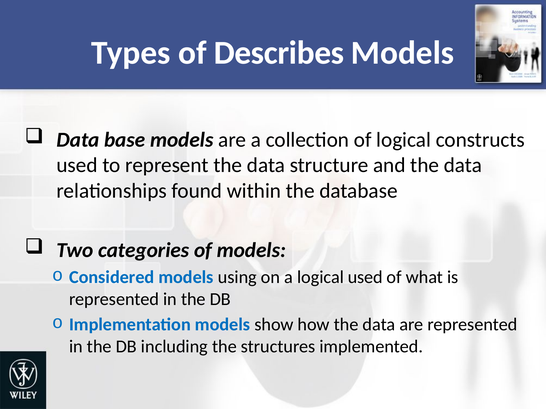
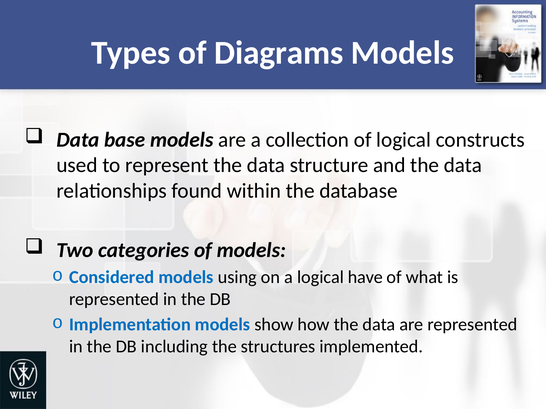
Describes: Describes -> Diagrams
logical used: used -> have
